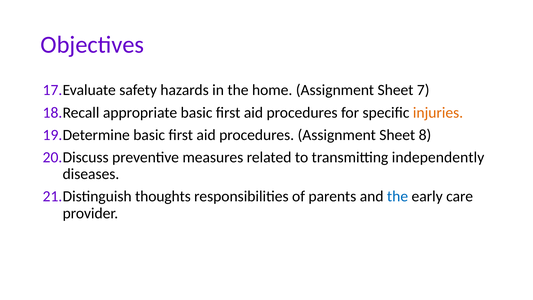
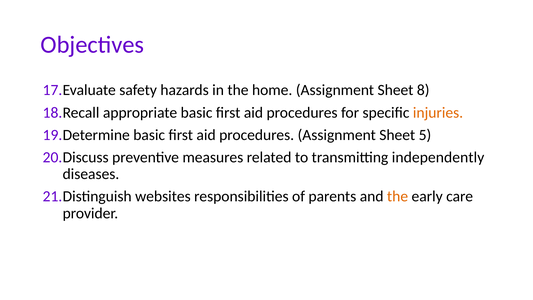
7: 7 -> 8
8: 8 -> 5
thoughts: thoughts -> websites
the at (398, 196) colour: blue -> orange
